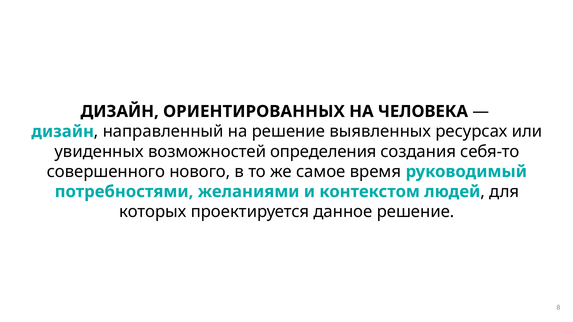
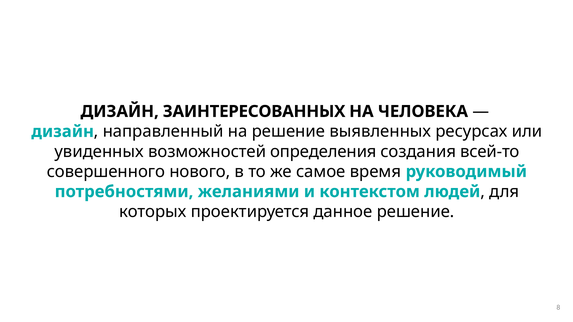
ОРИЕНТИРОВАННЫХ: ОРИЕНТИРОВАННЫХ -> ЗАИНТЕРЕСОВАННЫХ
себя-то: себя-то -> всей-то
